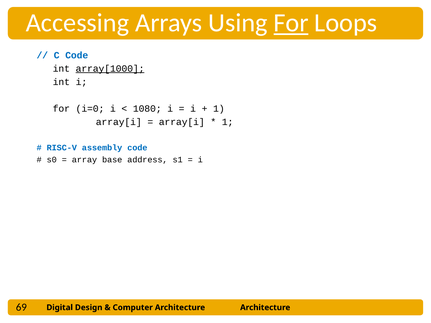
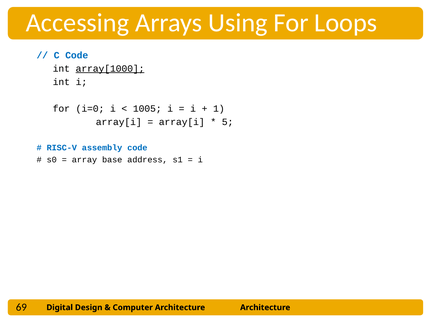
For at (291, 23) underline: present -> none
1080: 1080 -> 1005
1 at (228, 122): 1 -> 5
